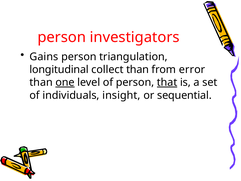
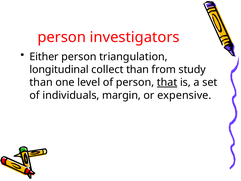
Gains: Gains -> Either
error: error -> study
one underline: present -> none
insight: insight -> margin
sequential: sequential -> expensive
